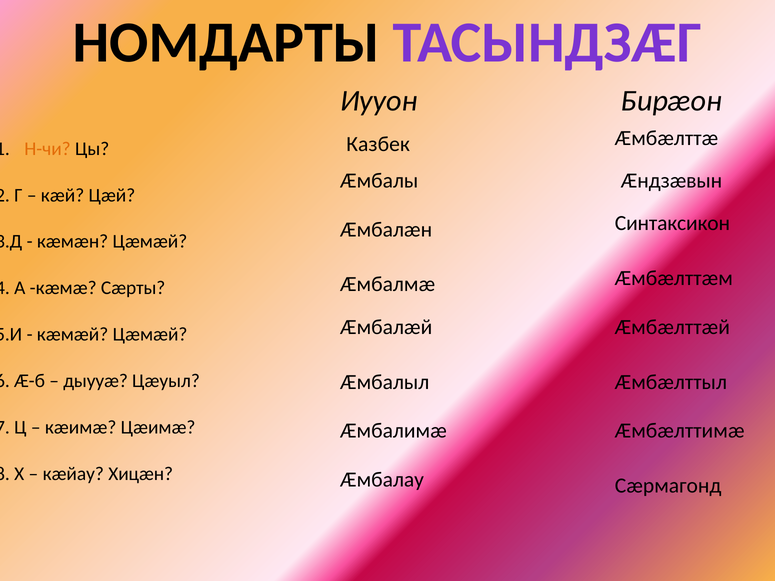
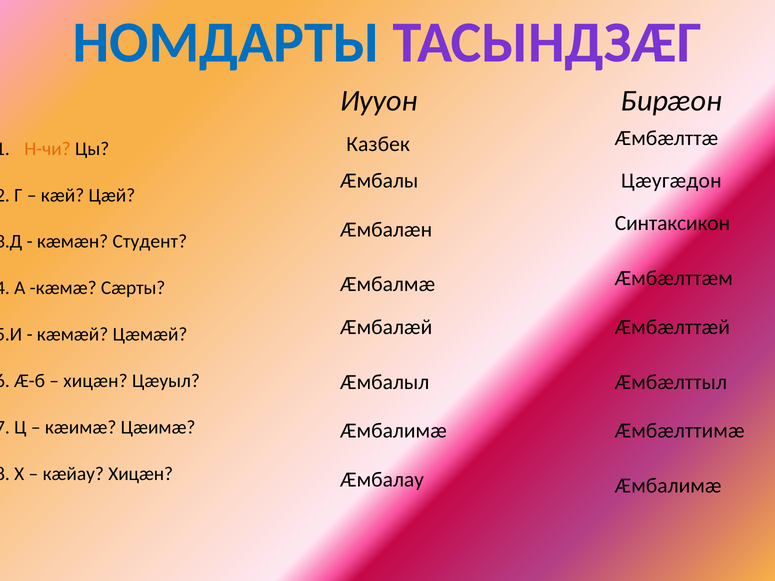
НОМДАРТЫ colour: black -> blue
Æндзæвын: Æндзæвын -> Цæугæдон
кæмæн Цæмæй: Цæмæй -> Студент
дыууæ at (96, 381): дыууæ -> хицæн
Æмбалау Сæрмагонд: Сæрмагонд -> Æмбалимæ
